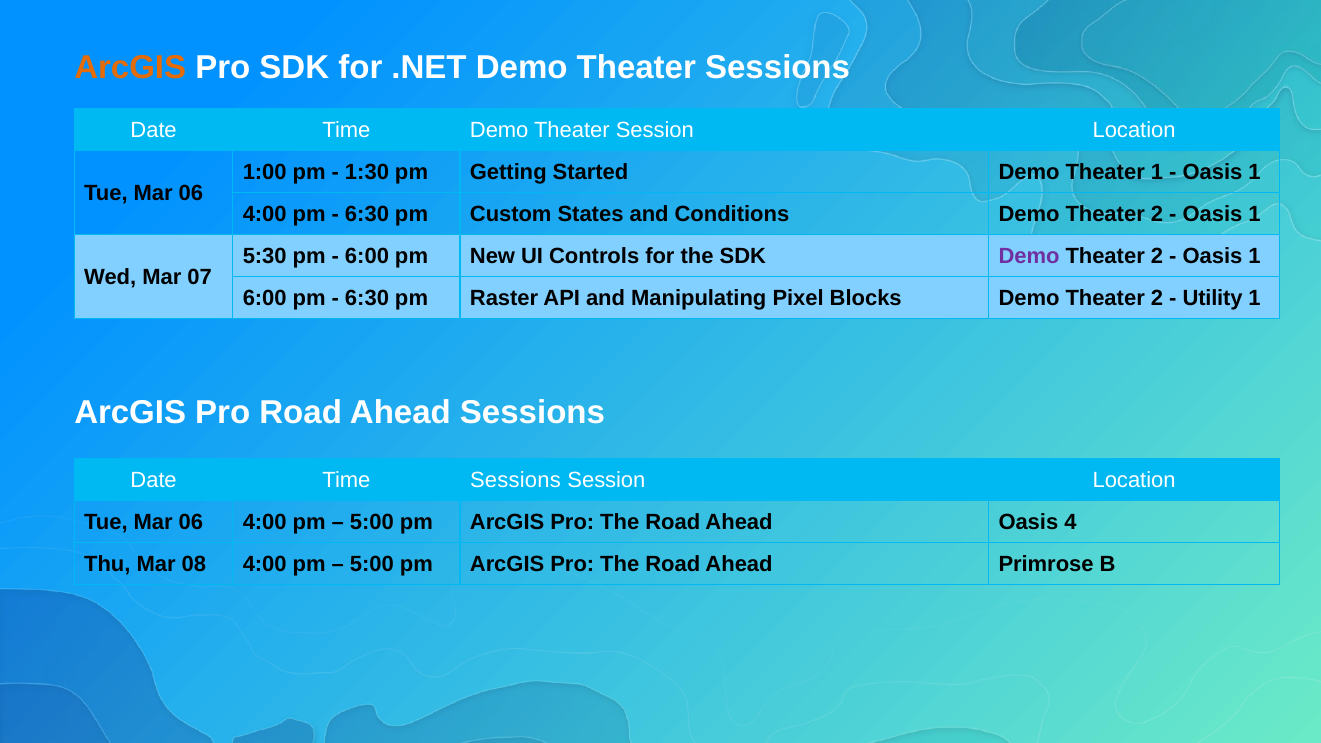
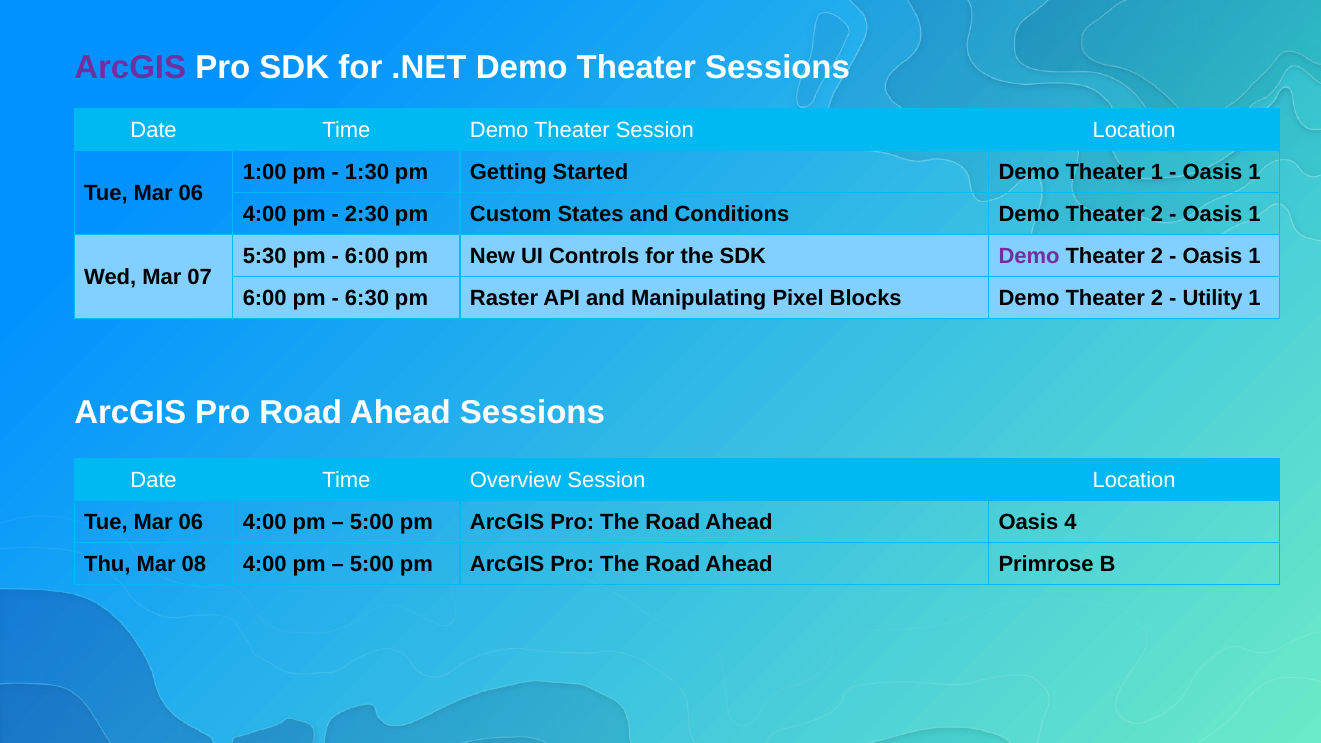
ArcGIS at (130, 67) colour: orange -> purple
6:30 at (367, 214): 6:30 -> 2:30
Time Sessions: Sessions -> Overview
